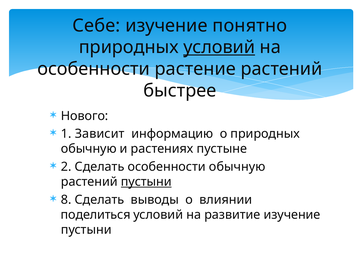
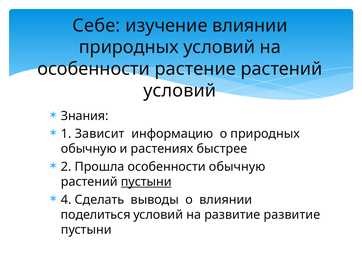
изучение понятно: понятно -> влиянии
условий at (219, 47) underline: present -> none
быстрее at (180, 91): быстрее -> условий
Нового: Нового -> Знания
пустыне: пустыне -> быстрее
2 Сделать: Сделать -> Прошла
8: 8 -> 4
развитие изучение: изучение -> развитие
